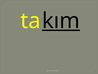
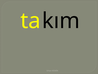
kım underline: present -> none
